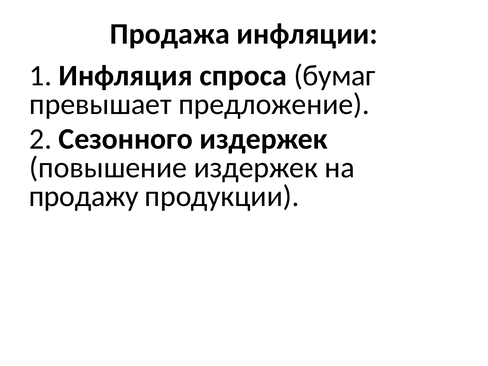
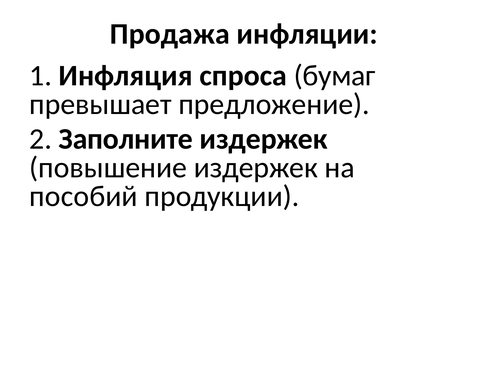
Сезонного: Сезонного -> Заполните
продажу: продажу -> пособий
